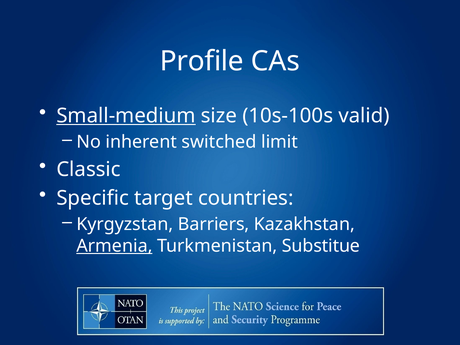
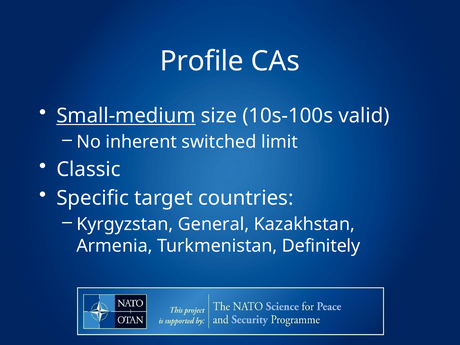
Barriers: Barriers -> General
Armenia underline: present -> none
Substitue: Substitue -> Definitely
